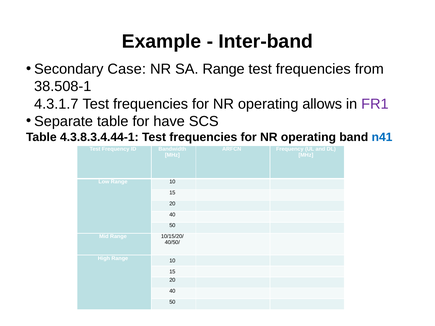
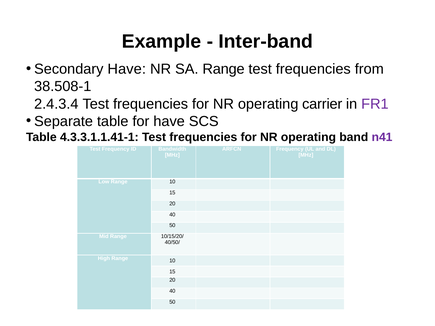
Secondary Case: Case -> Have
4.3.1.7: 4.3.1.7 -> 2.4.3.4
allows: allows -> carrier
4.3.8.3.4.44-1: 4.3.8.3.4.44-1 -> 4.3.3.1.1.41-1
n41 colour: blue -> purple
